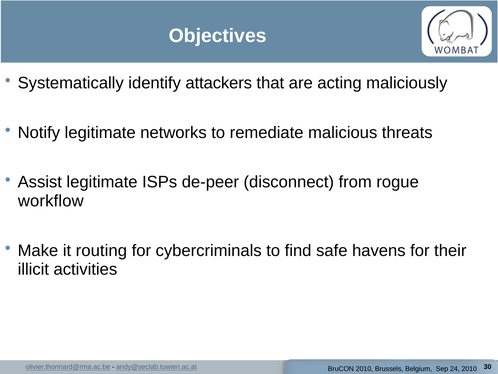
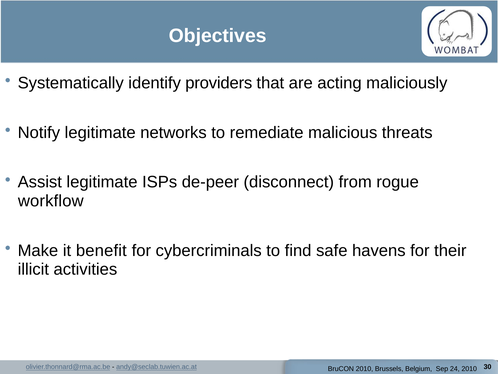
attackers: attackers -> providers
routing: routing -> benefit
